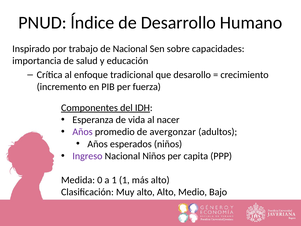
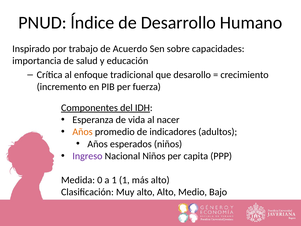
de Nacional: Nacional -> Acuerdo
Años at (83, 132) colour: purple -> orange
avergonzar: avergonzar -> indicadores
